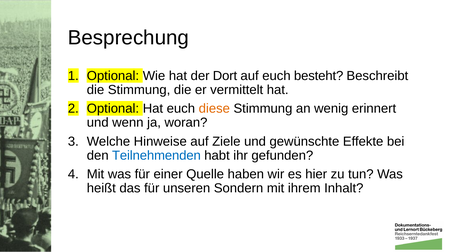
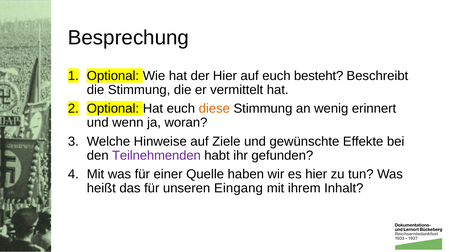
der Dort: Dort -> Hier
Teilnehmenden colour: blue -> purple
Sondern: Sondern -> Eingang
